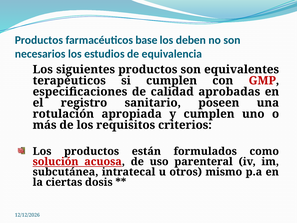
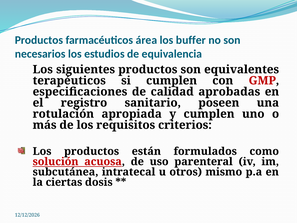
base: base -> área
deben: deben -> buffer
